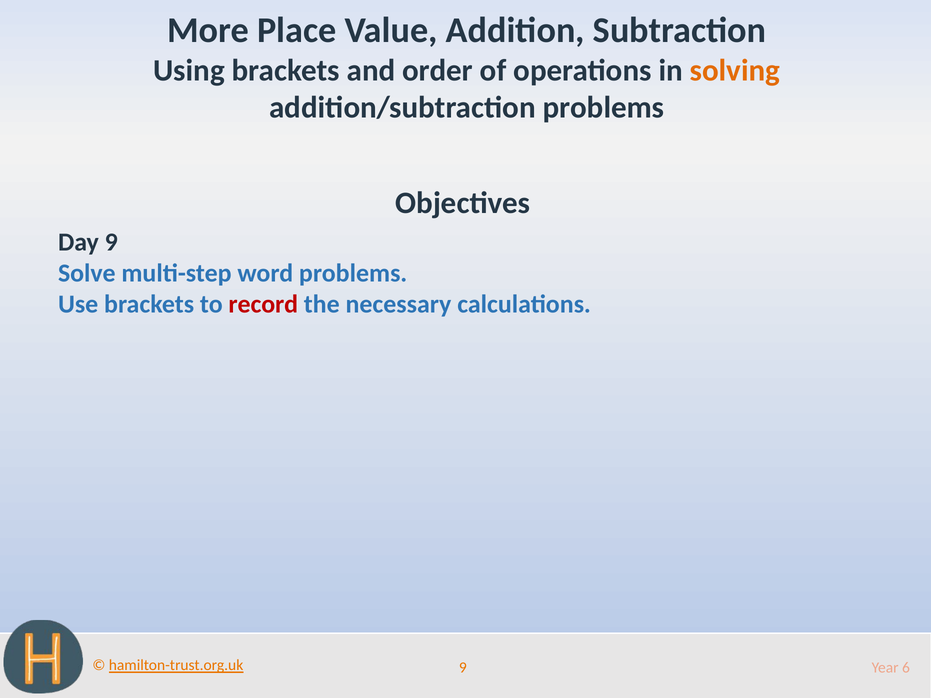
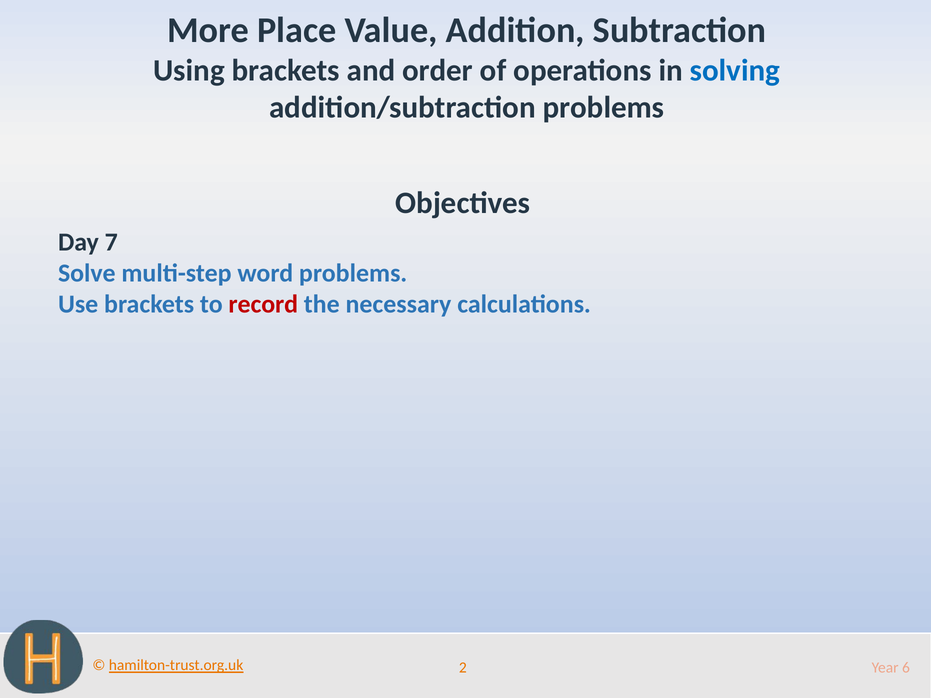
solving colour: orange -> blue
Day 9: 9 -> 7
9 at (463, 668): 9 -> 2
